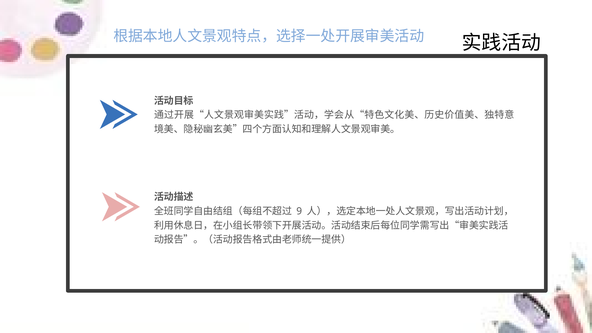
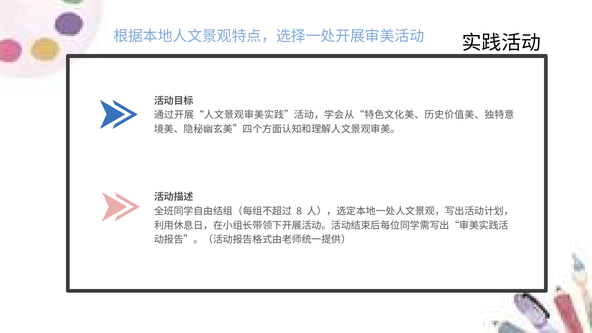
9: 9 -> 8
